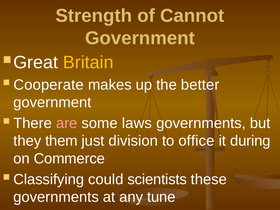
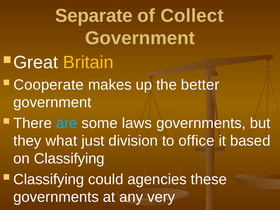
Strength: Strength -> Separate
Cannot: Cannot -> Collect
are colour: pink -> light blue
them: them -> what
during: during -> based
on Commerce: Commerce -> Classifying
scientists: scientists -> agencies
tune: tune -> very
